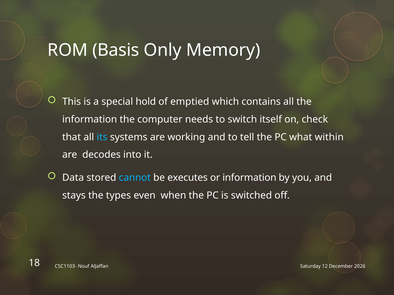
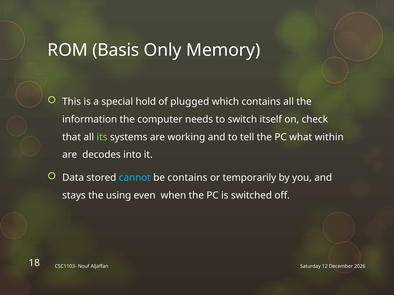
emptied: emptied -> plugged
its colour: light blue -> light green
be executes: executes -> contains
or information: information -> temporarily
types: types -> using
